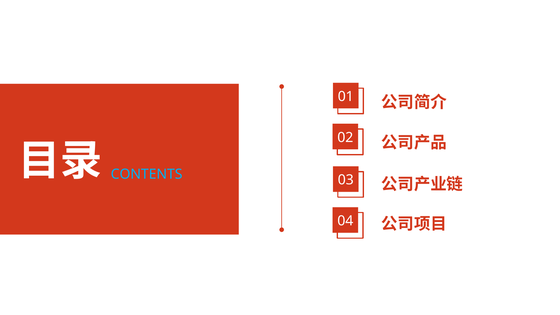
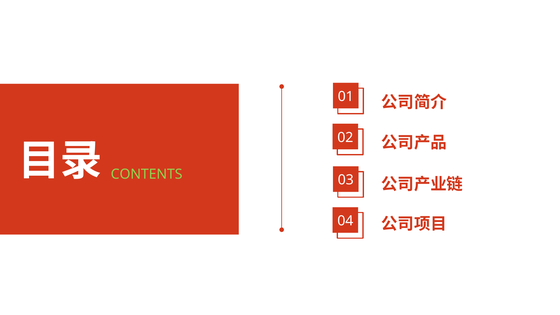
CONTENTS colour: light blue -> light green
